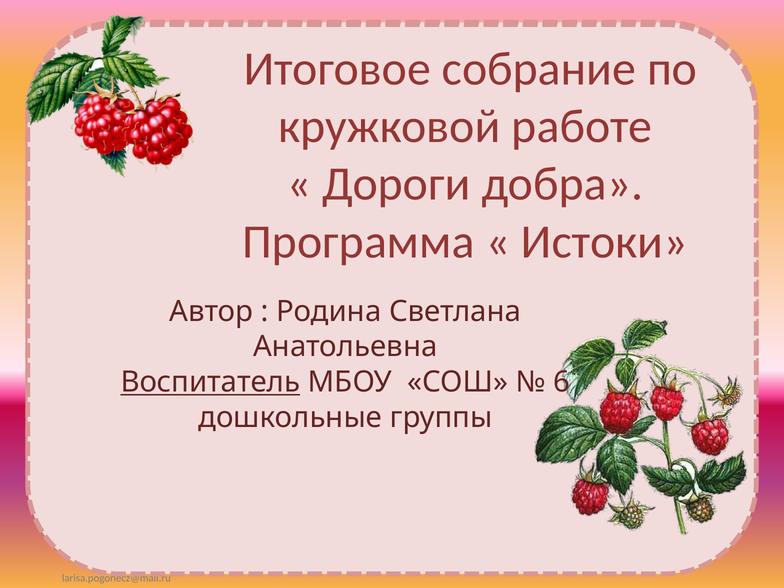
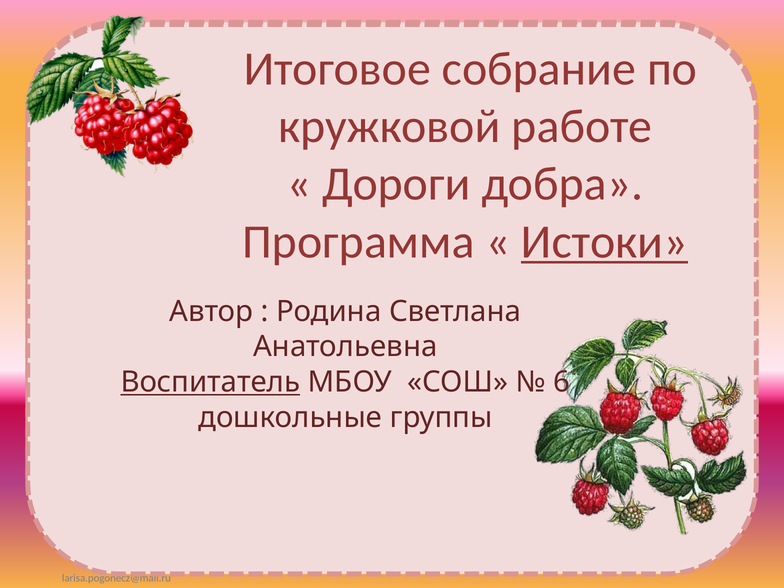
Истоки underline: none -> present
